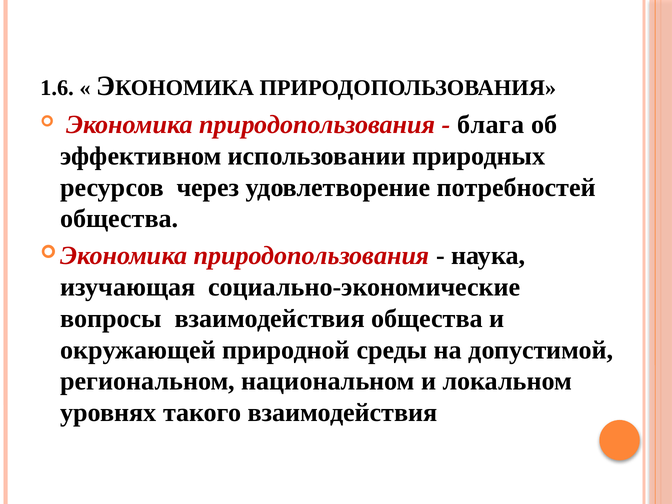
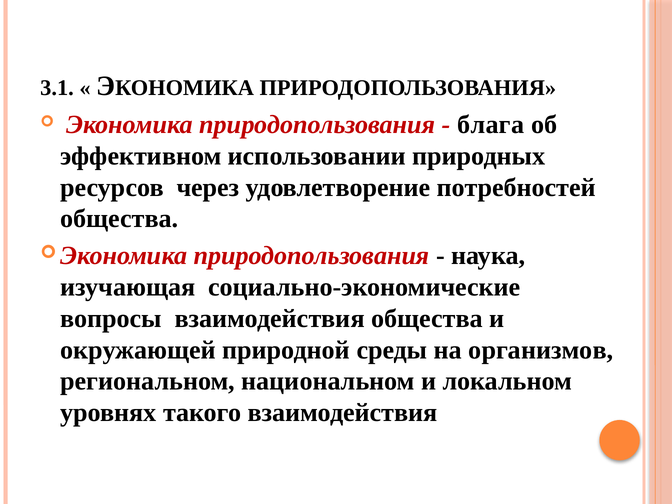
1.6: 1.6 -> 3.1
допустимой: допустимой -> организмов
